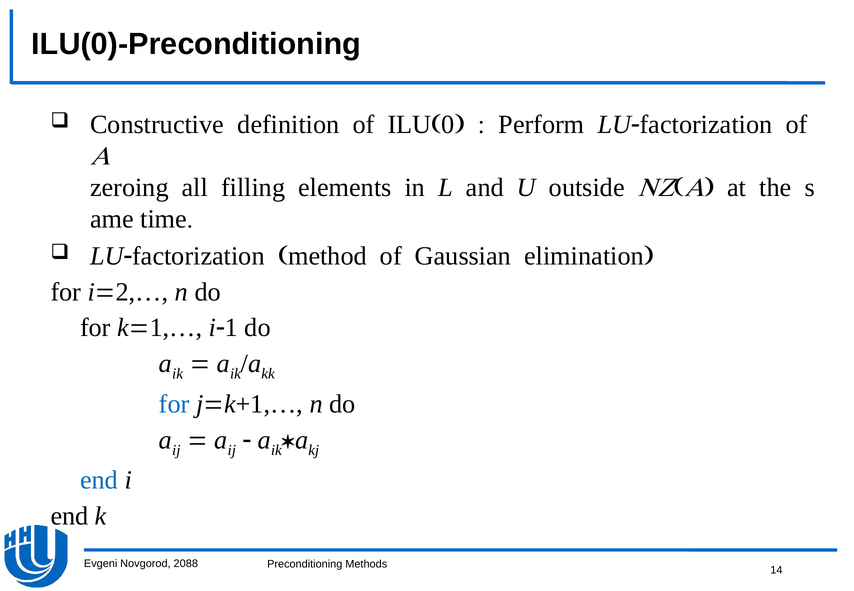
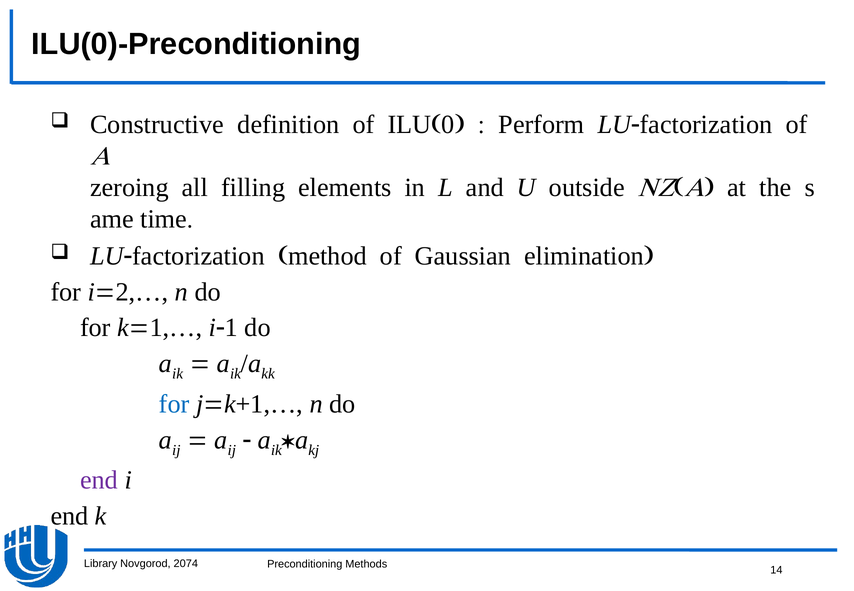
end at (99, 480) colour: blue -> purple
Evgeni: Evgeni -> Library
2088: 2088 -> 2074
